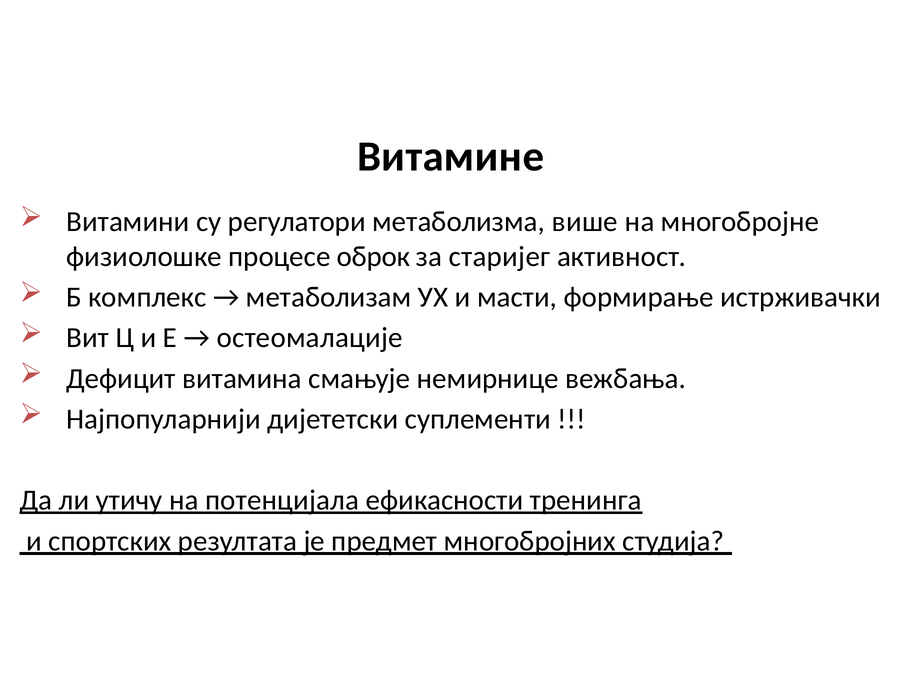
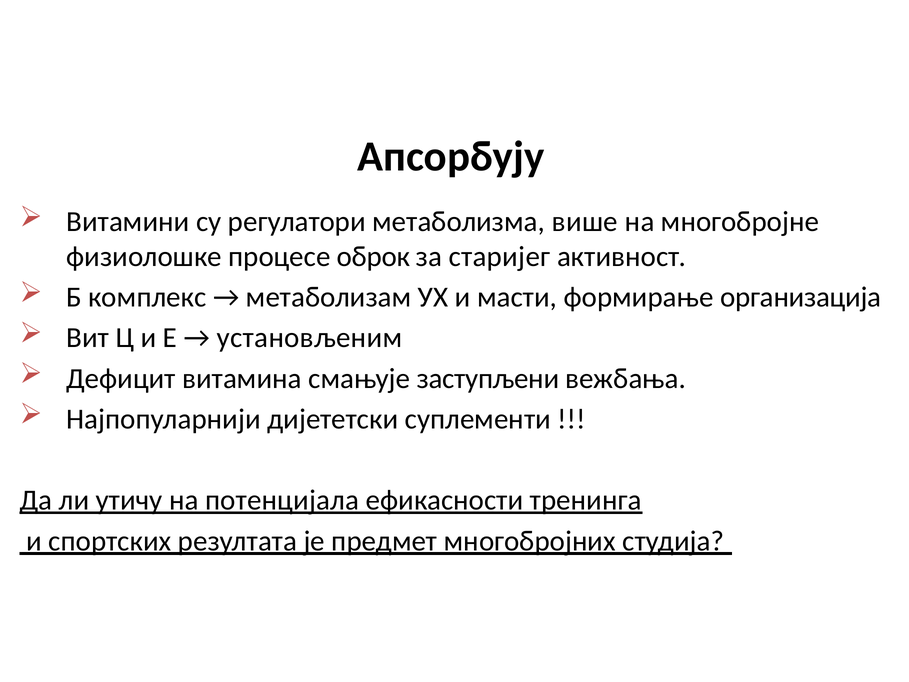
Витамине: Витамине -> Апсорбују
истрживачки: истрживачки -> организација
остеомалације: остеомалације -> установљеним
немирнице: немирнице -> заступљени
